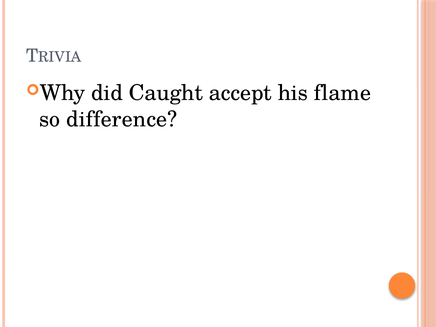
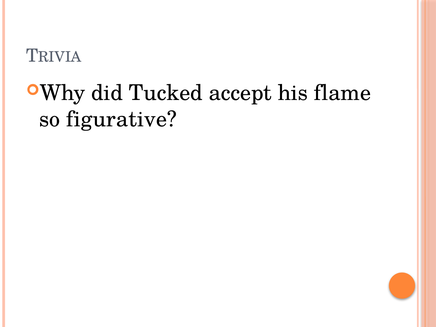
Caught: Caught -> Tucked
difference: difference -> figurative
